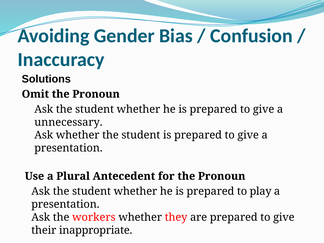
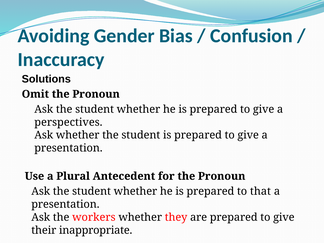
unnecessary: unnecessary -> perspectives
play: play -> that
